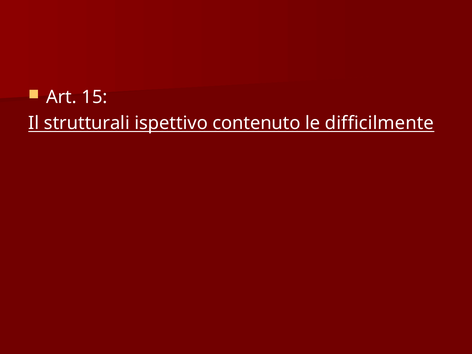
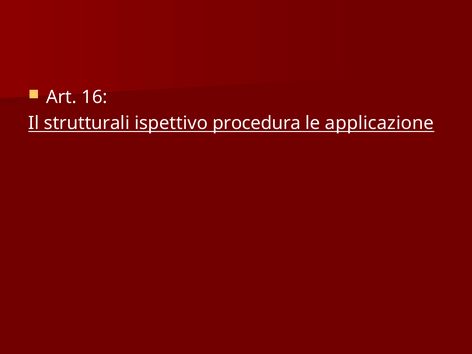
15: 15 -> 16
contenuto: contenuto -> procedura
difficilmente: difficilmente -> applicazione
